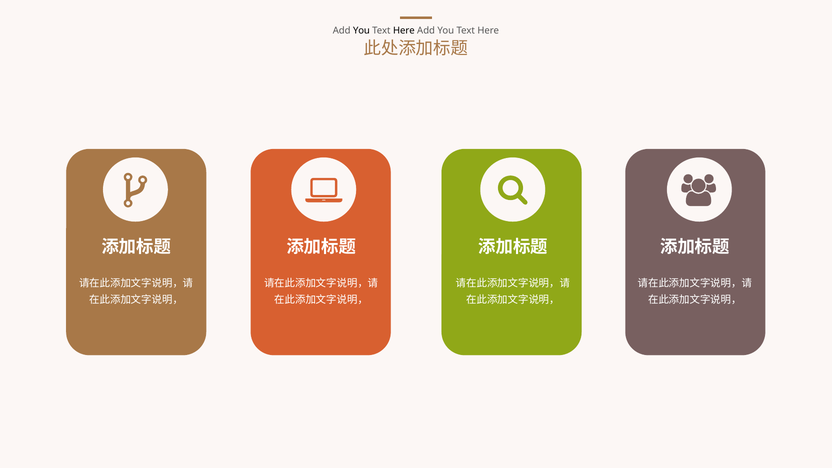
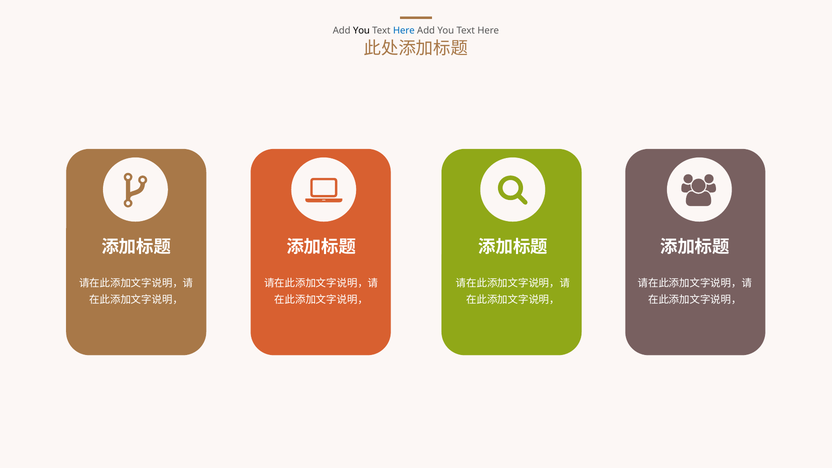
Here at (404, 31) colour: black -> blue
